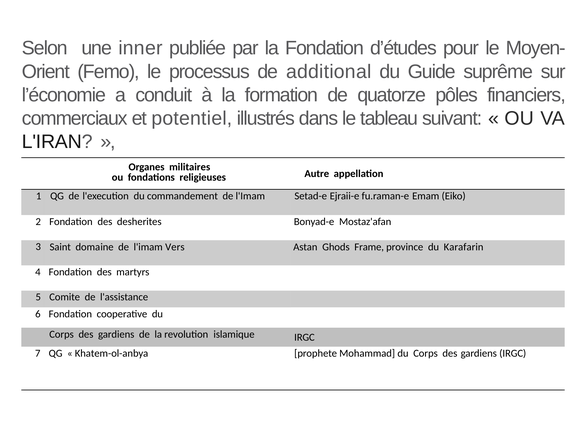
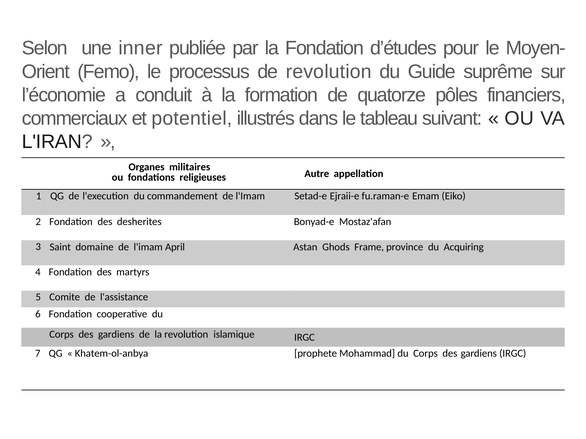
de additional: additional -> revolution
Vers: Vers -> April
Karafarin: Karafarin -> Acquiring
